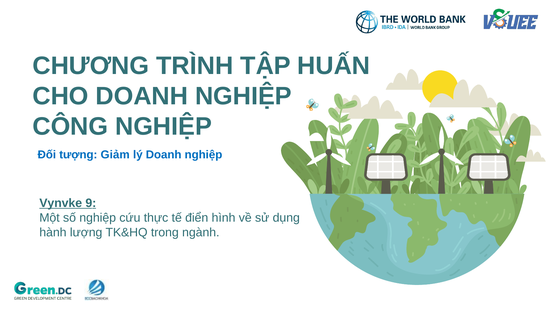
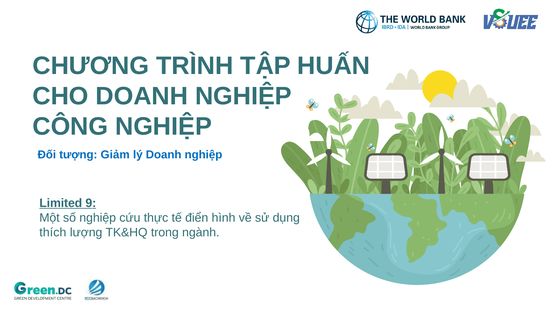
Vynvke: Vynvke -> Limited
hành: hành -> thích
